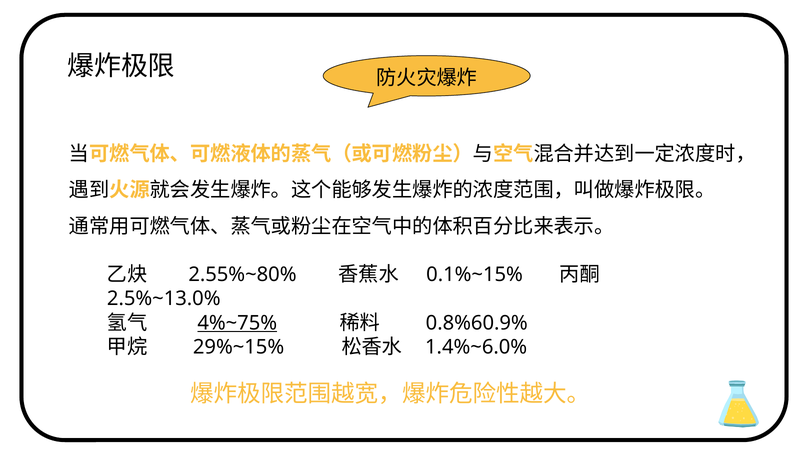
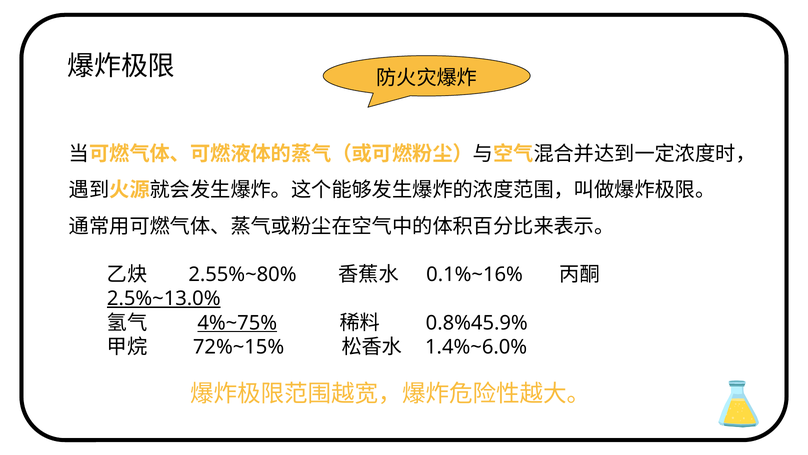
0.1%~15%: 0.1%~15% -> 0.1%~16%
2.5%~13.0% underline: none -> present
0.8%60.9%: 0.8%60.9% -> 0.8%45.9%
29%~15%: 29%~15% -> 72%~15%
